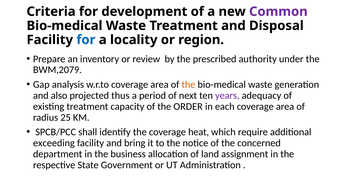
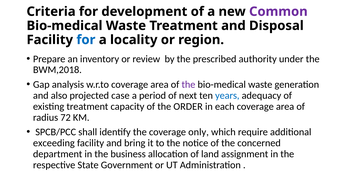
BWM,2079: BWM,2079 -> BWM,2018
the at (188, 84) colour: orange -> purple
thus: thus -> case
years colour: purple -> blue
25: 25 -> 72
heat: heat -> only
